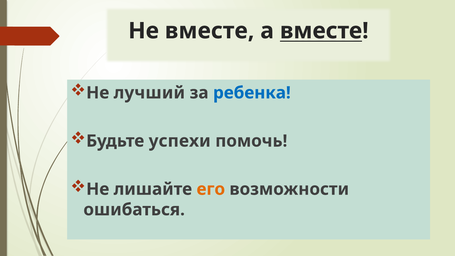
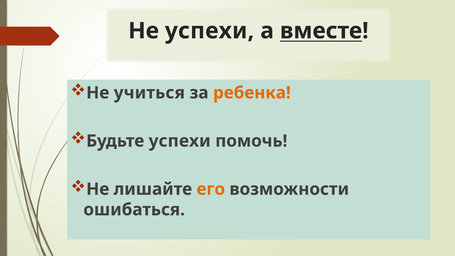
Не вместе: вместе -> успехи
лучший: лучший -> учиться
ребенка colour: blue -> orange
